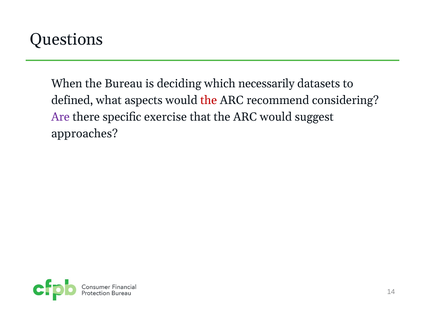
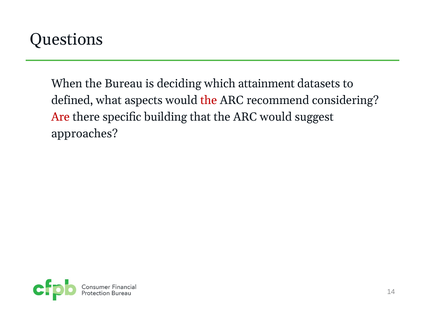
necessarily: necessarily -> attainment
Are colour: purple -> red
exercise: exercise -> building
